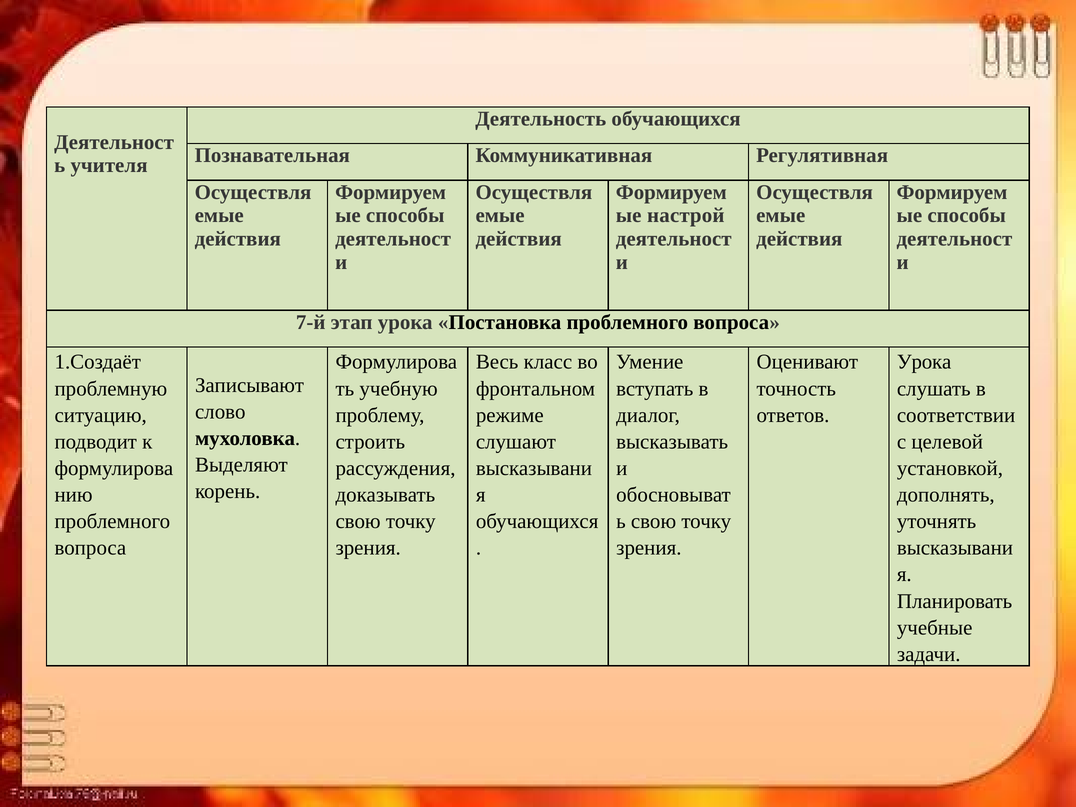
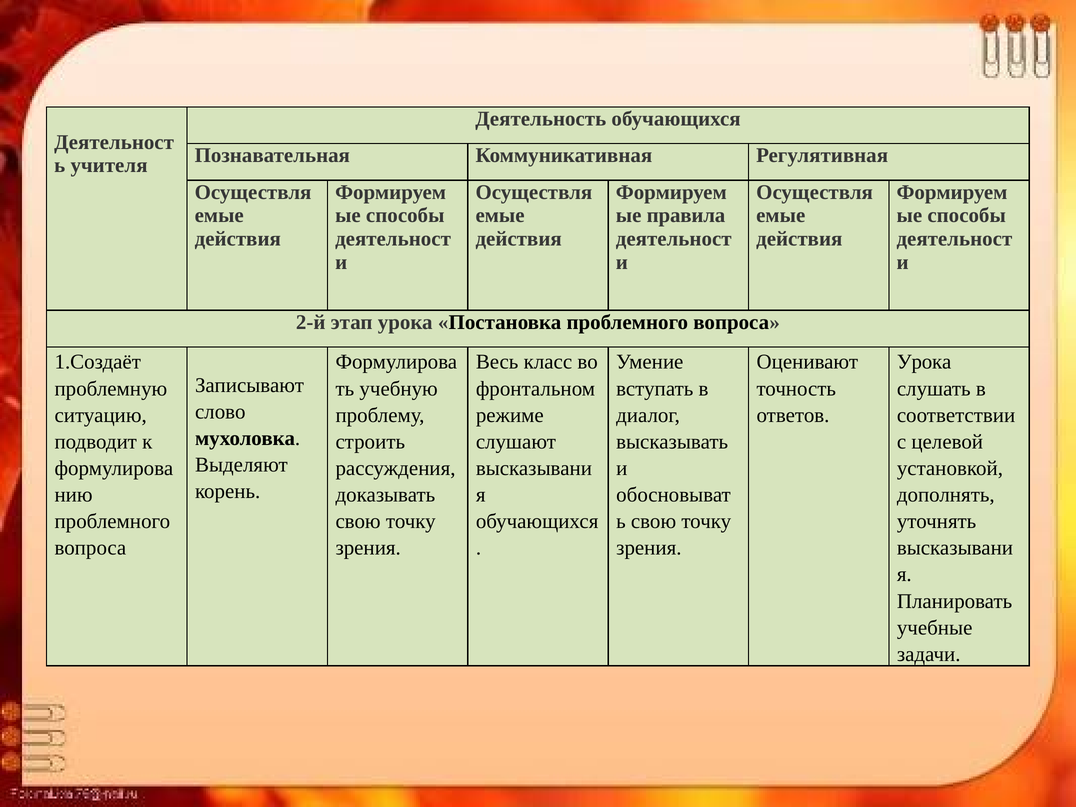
настрой: настрой -> правила
7-й: 7-й -> 2-й
